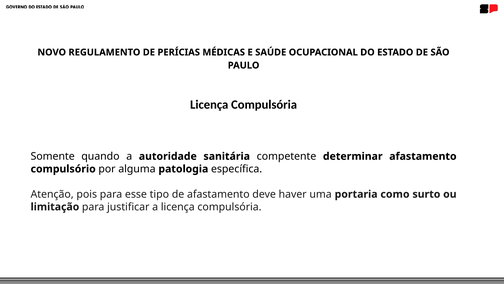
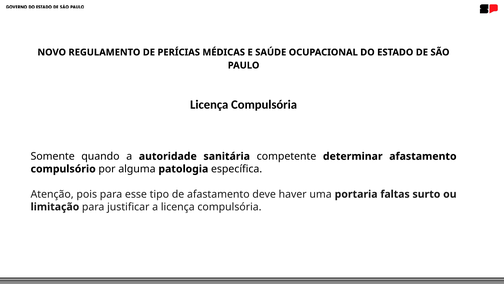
como: como -> faltas
